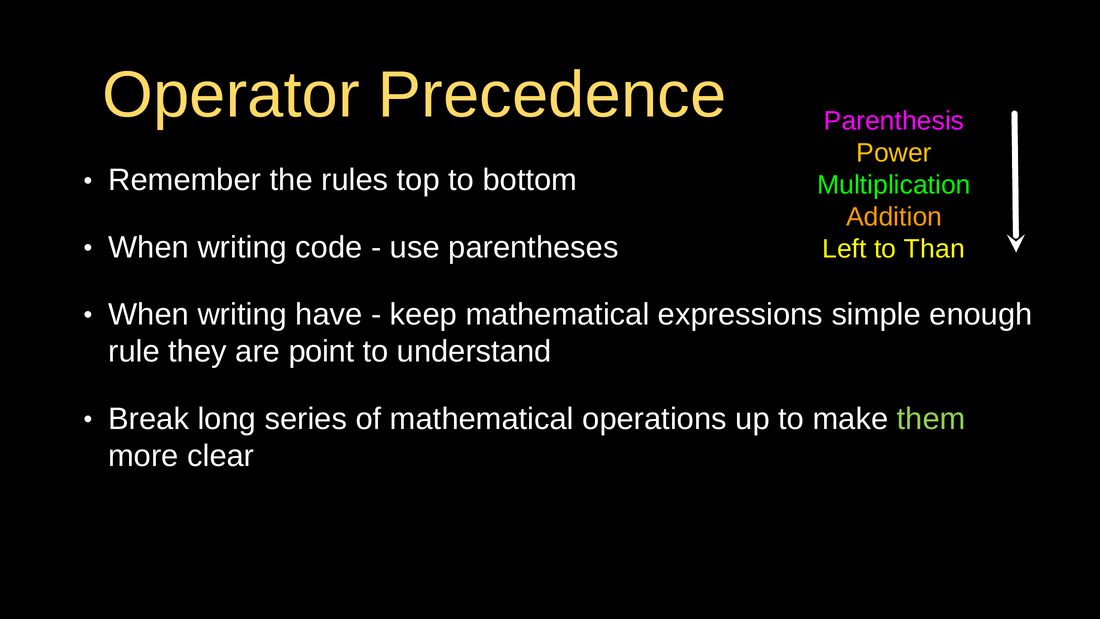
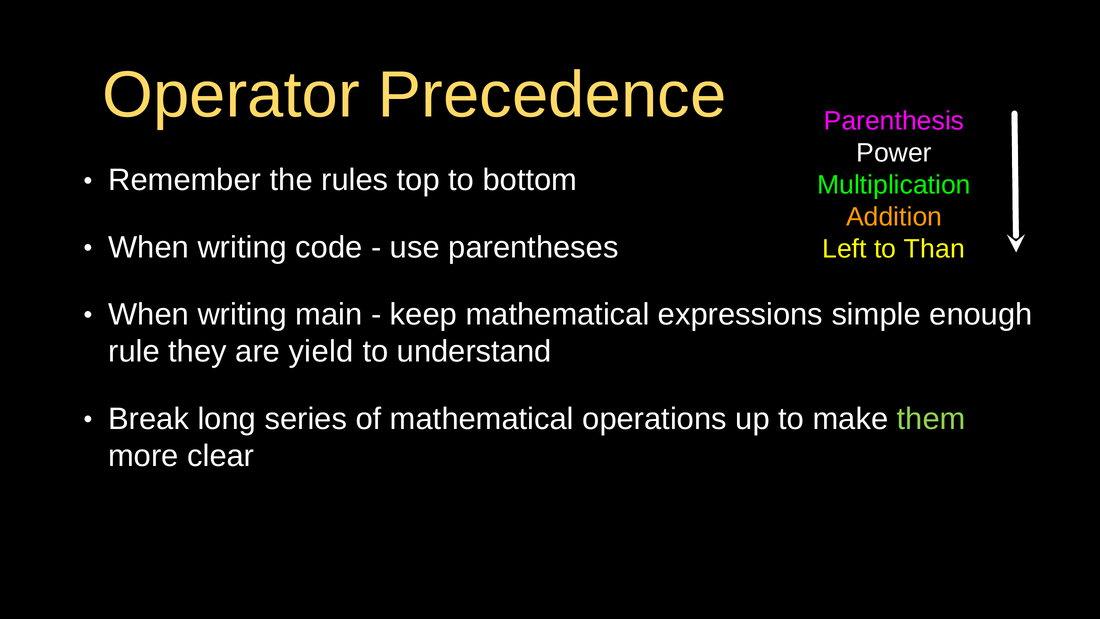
Power colour: yellow -> white
have: have -> main
point: point -> yield
